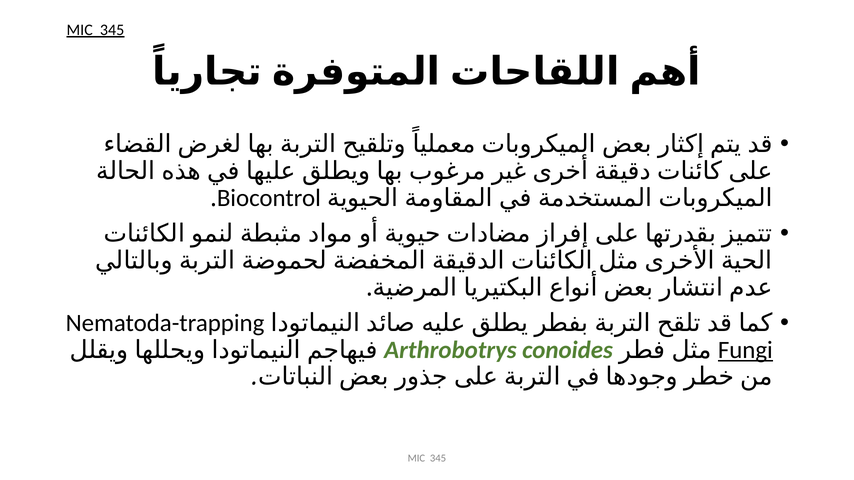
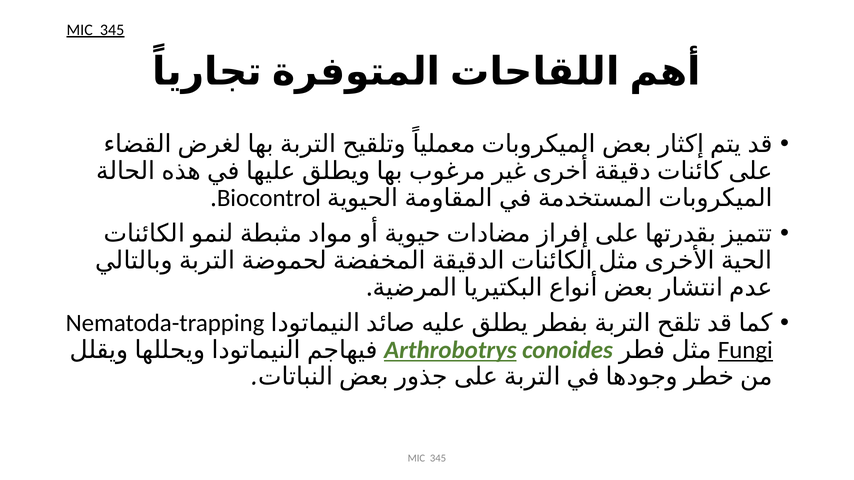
Arthrobotrys underline: none -> present
